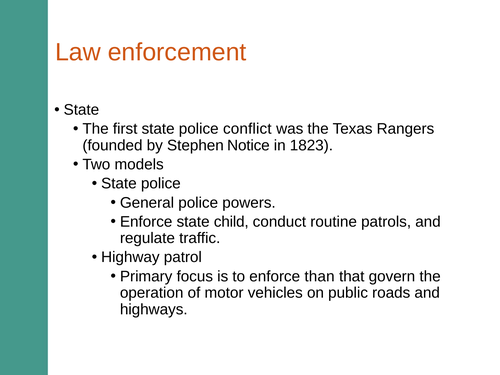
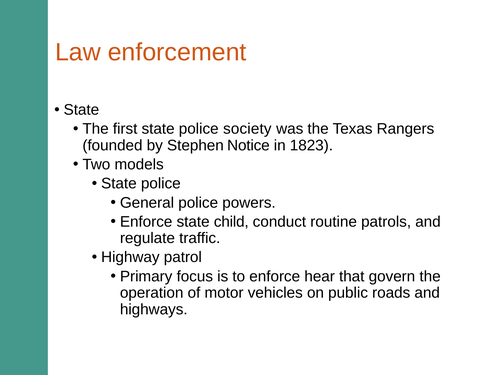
conflict: conflict -> society
than: than -> hear
